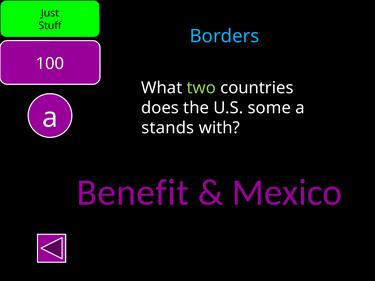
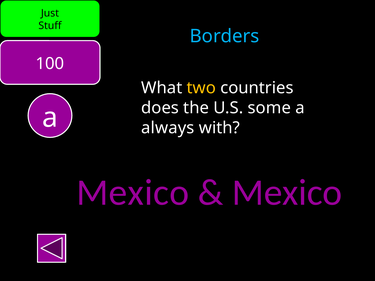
two colour: light green -> yellow
stands: stands -> always
Benefit at (133, 193): Benefit -> Mexico
